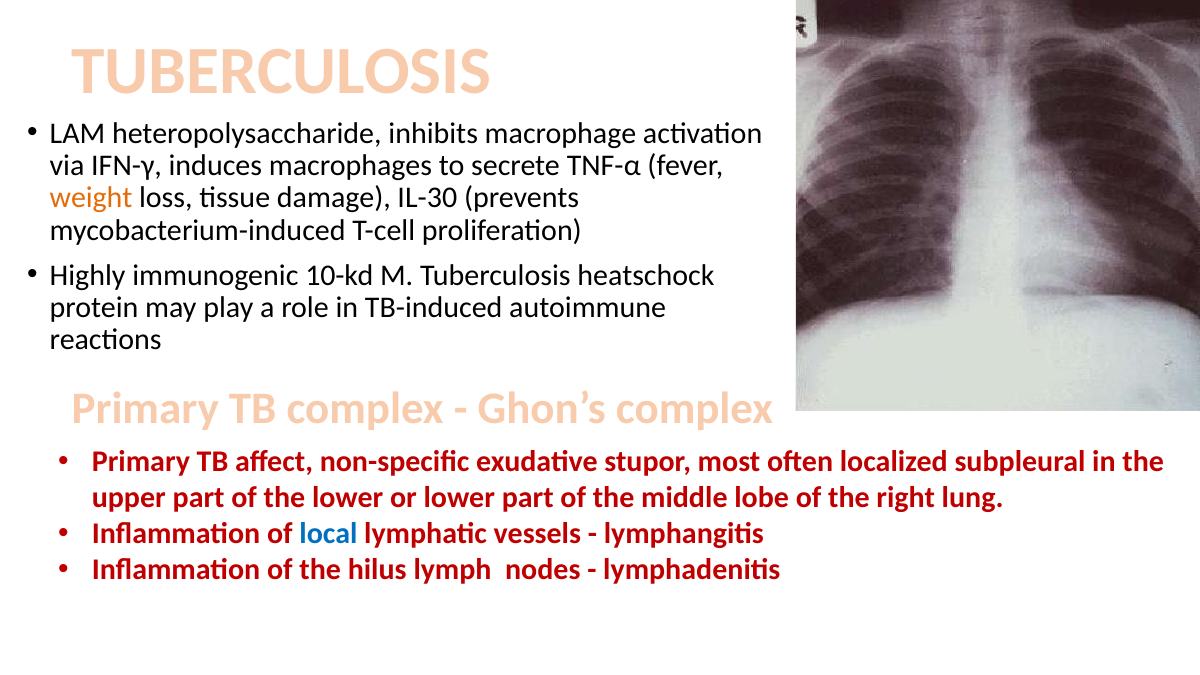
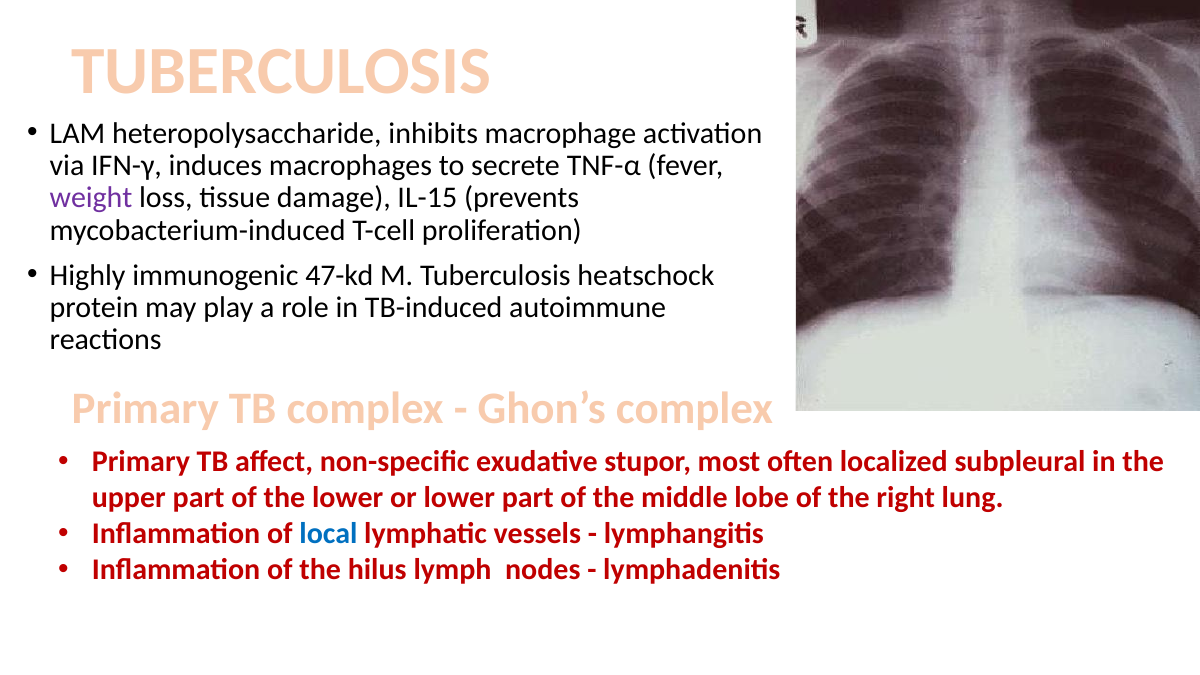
weight colour: orange -> purple
IL-30: IL-30 -> IL-15
10-kd: 10-kd -> 47-kd
